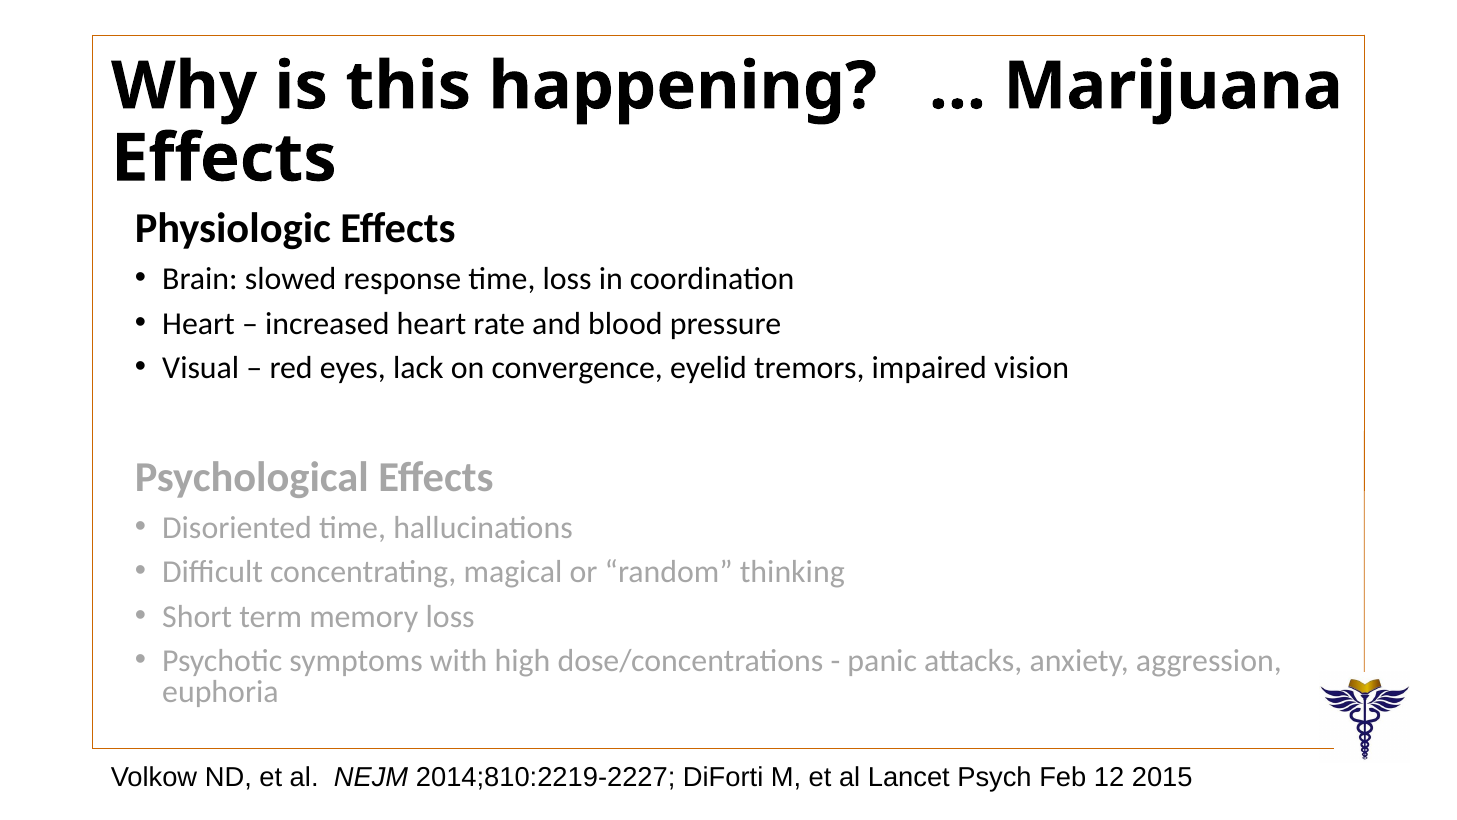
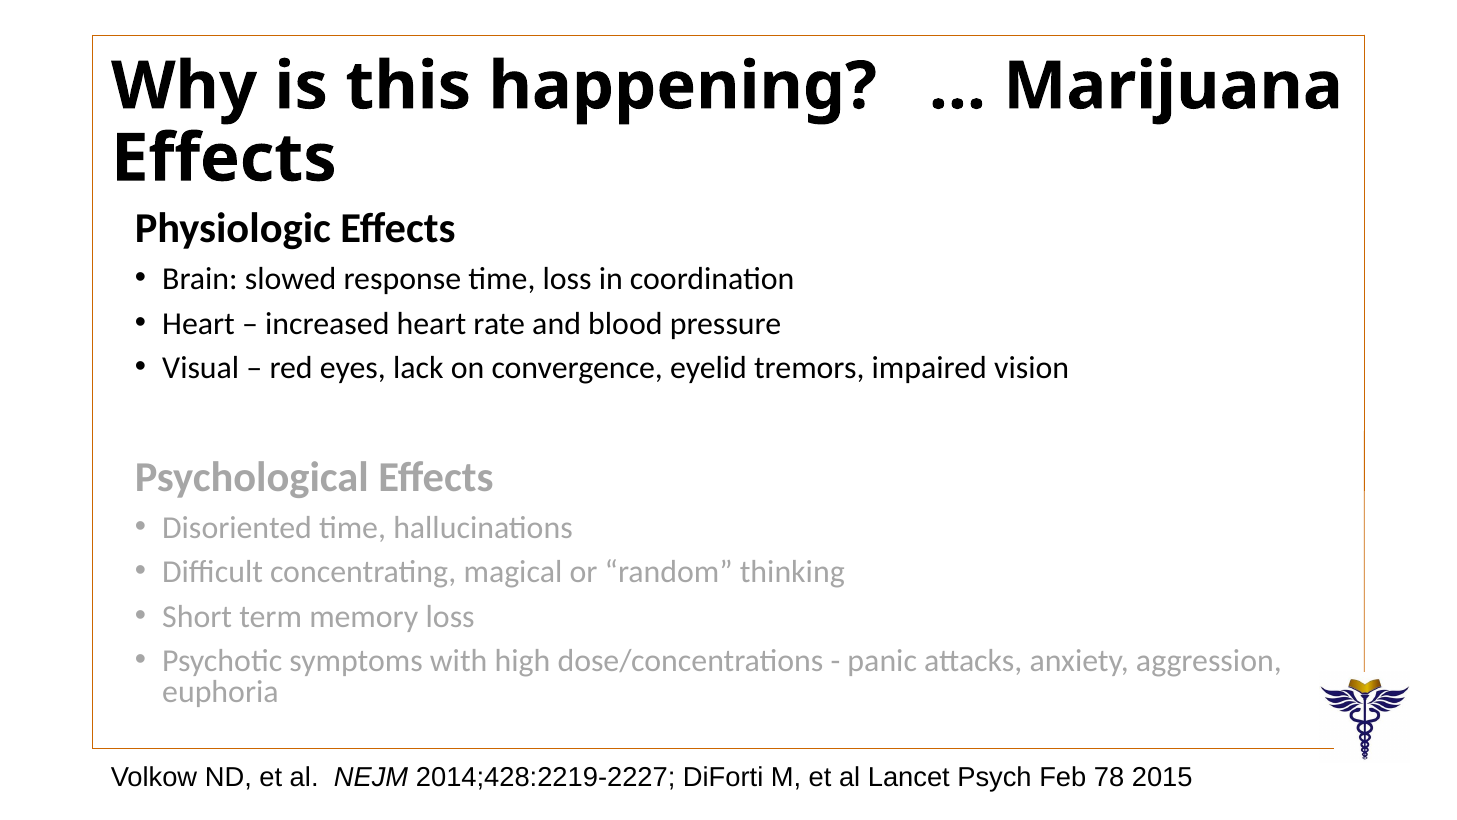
2014;810:2219-2227: 2014;810:2219-2227 -> 2014;428:2219-2227
12: 12 -> 78
